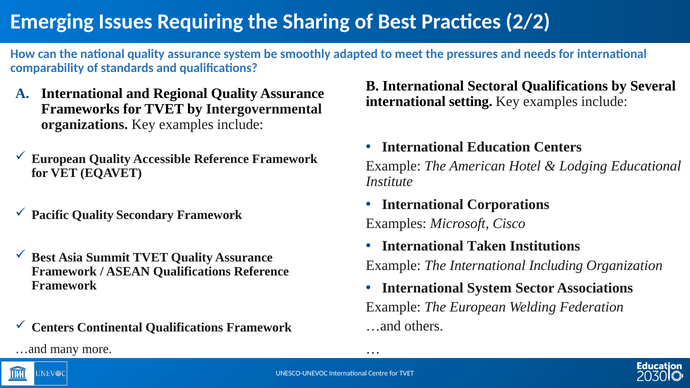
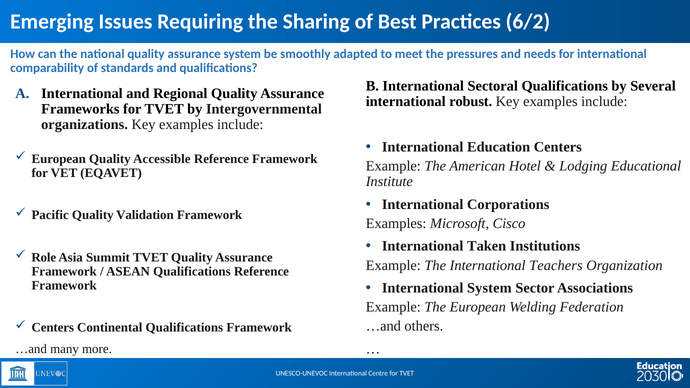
2/2: 2/2 -> 6/2
setting: setting -> robust
Secondary: Secondary -> Validation
Best at (44, 258): Best -> Role
Including: Including -> Teachers
